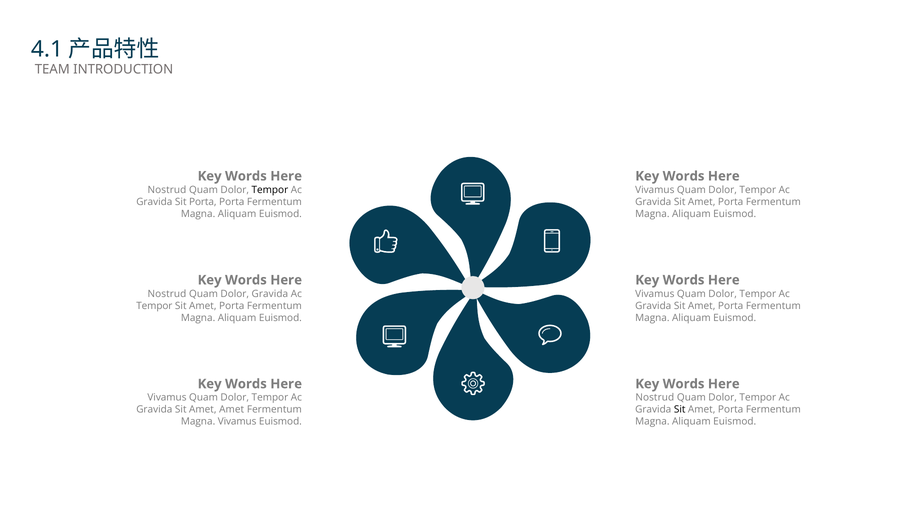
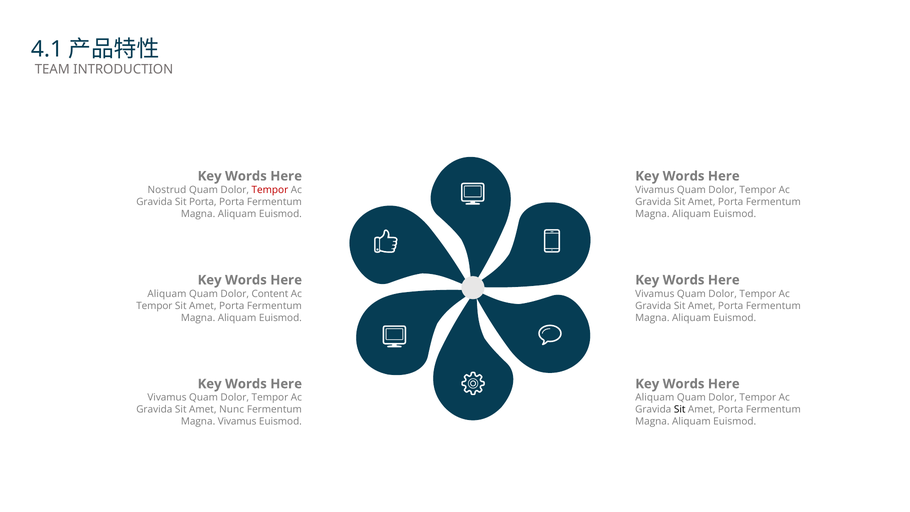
Tempor at (270, 190) colour: black -> red
Nostrud at (167, 294): Nostrud -> Aliquam
Dolor Gravida: Gravida -> Content
Nostrud at (655, 398): Nostrud -> Aliquam
Amet Amet: Amet -> Nunc
